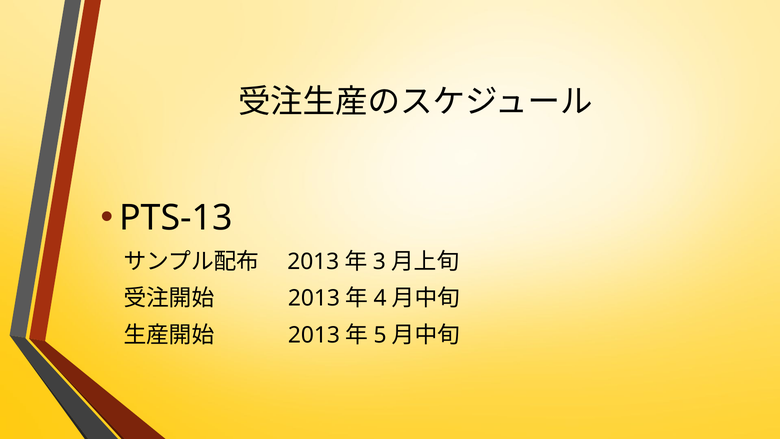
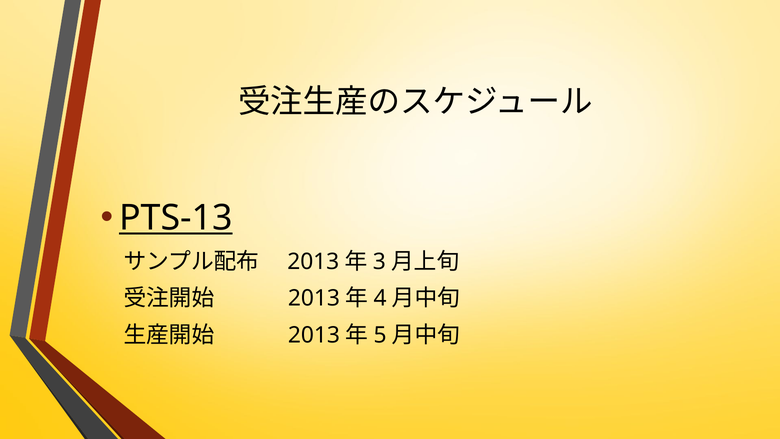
PTS-13 underline: none -> present
